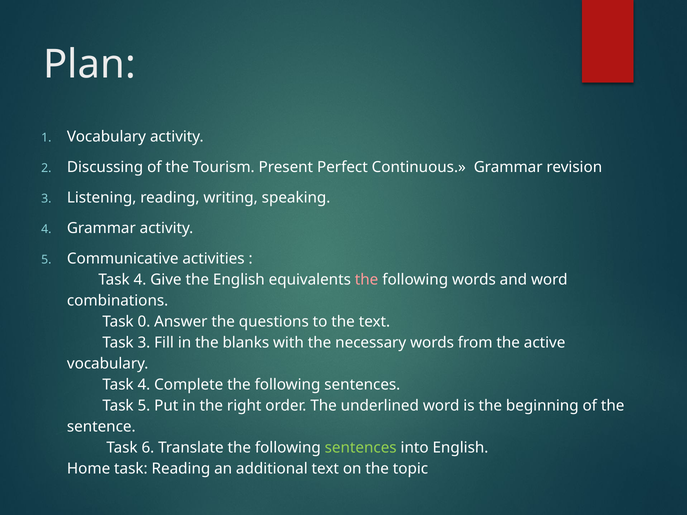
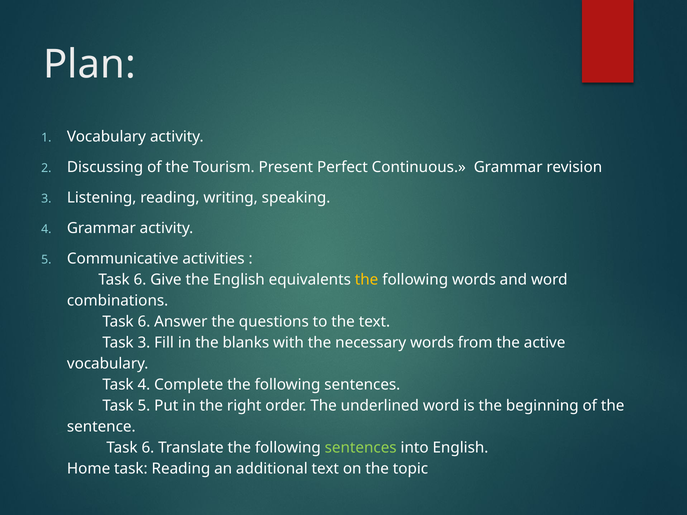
4 at (140, 280): 4 -> 6
the at (367, 280) colour: pink -> yellow
0 at (144, 322): 0 -> 6
